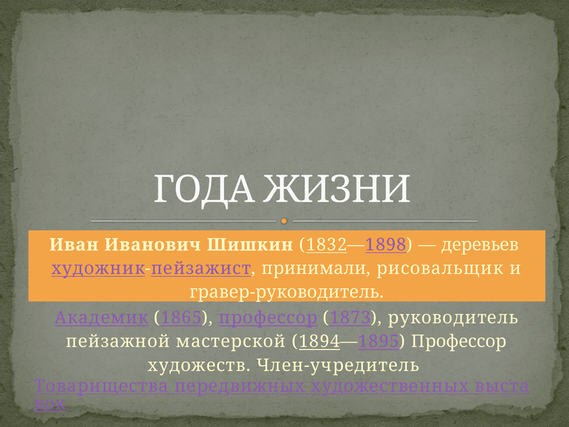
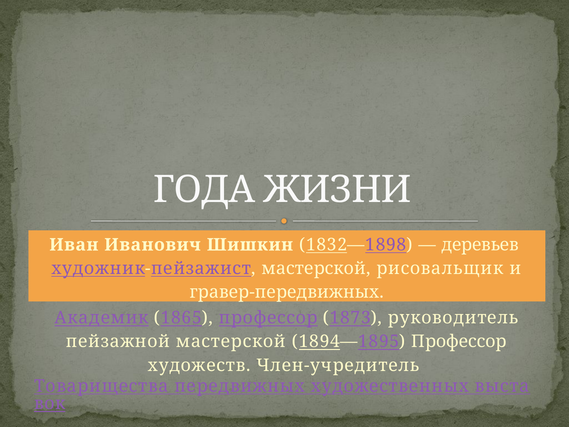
художник-пейзажист принимали: принимали -> мастерской
гравер-руководитель: гравер-руководитель -> гравер-передвижных
